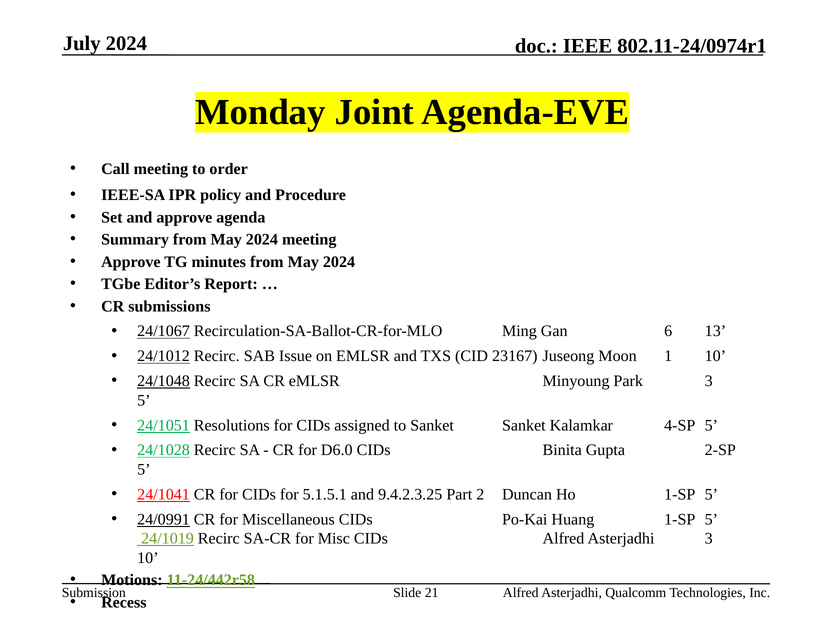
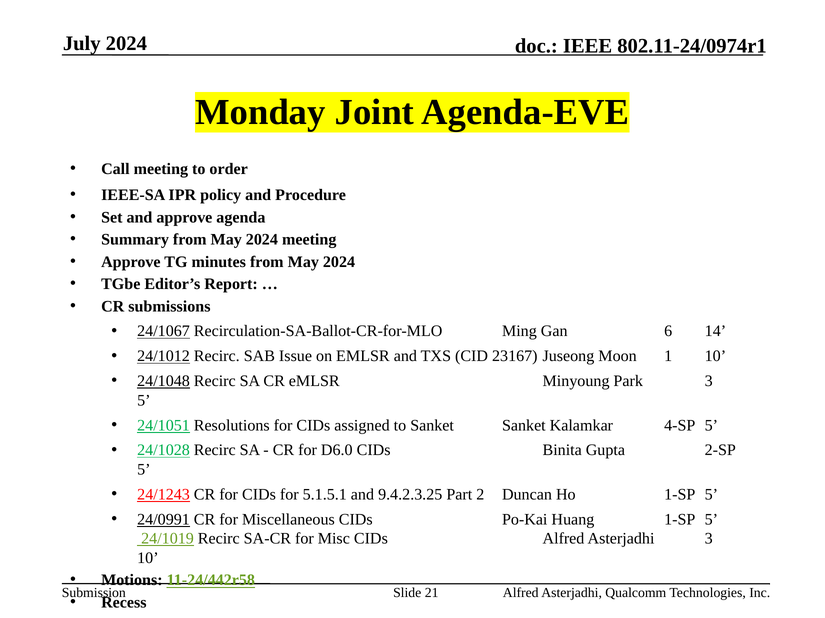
13: 13 -> 14
24/1041: 24/1041 -> 24/1243
